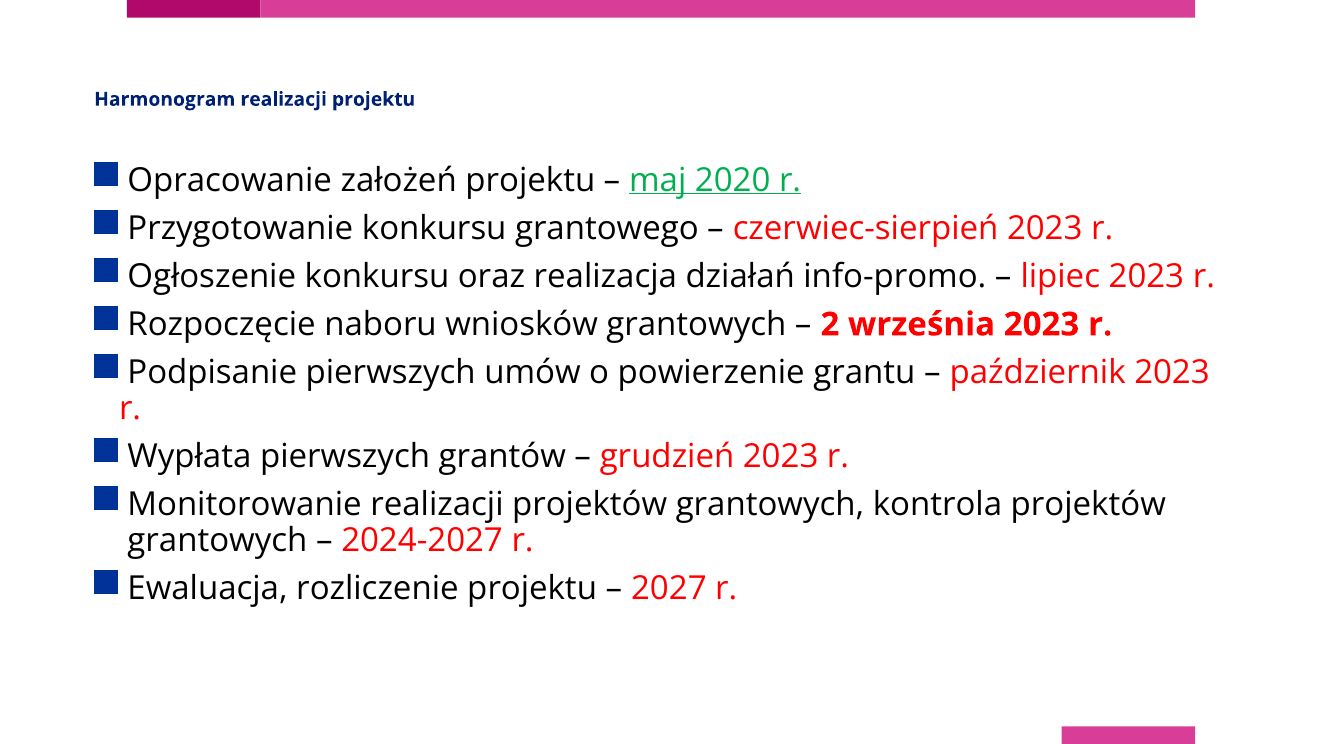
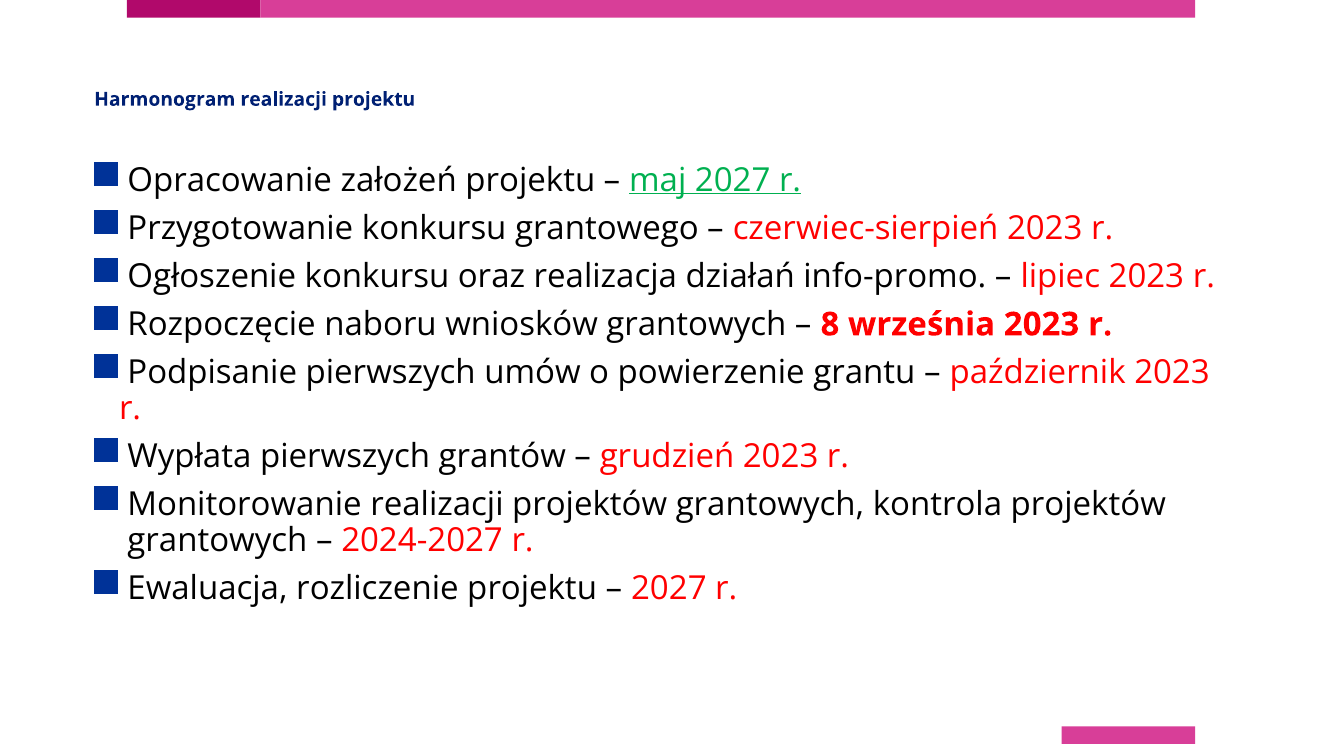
maj 2020: 2020 -> 2027
2: 2 -> 8
